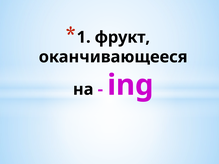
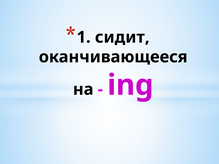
фрукт: фрукт -> сидит
